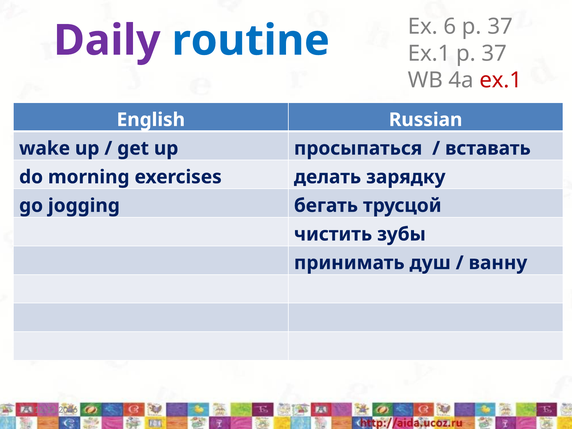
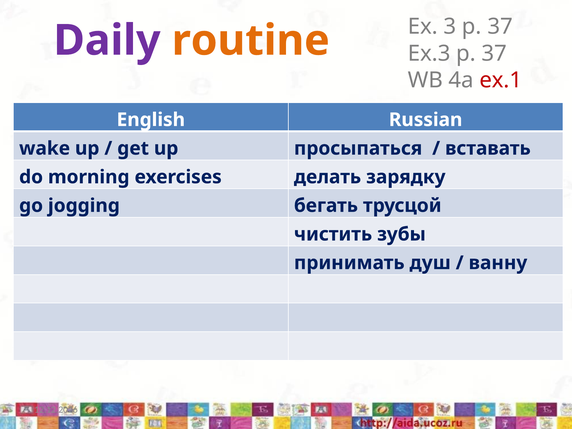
6: 6 -> 3
routine colour: blue -> orange
Ex.1 at (429, 53): Ex.1 -> Ex.3
